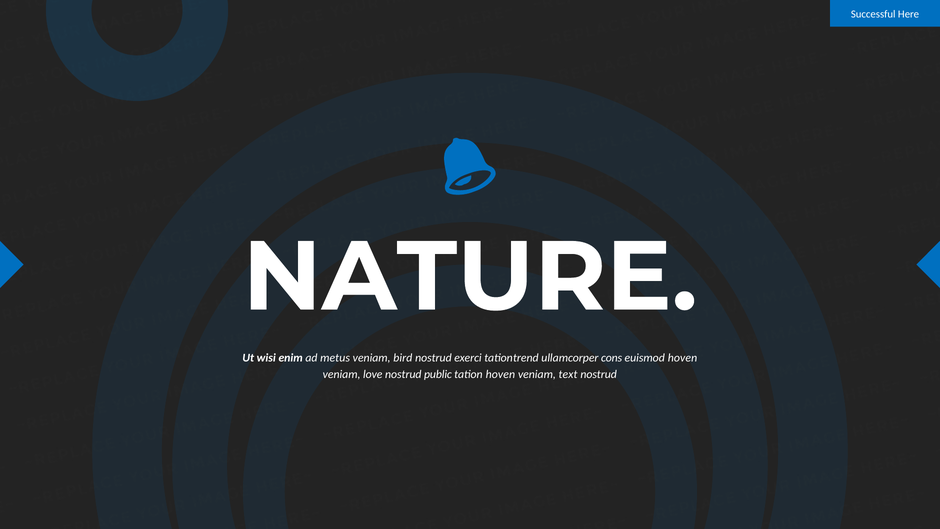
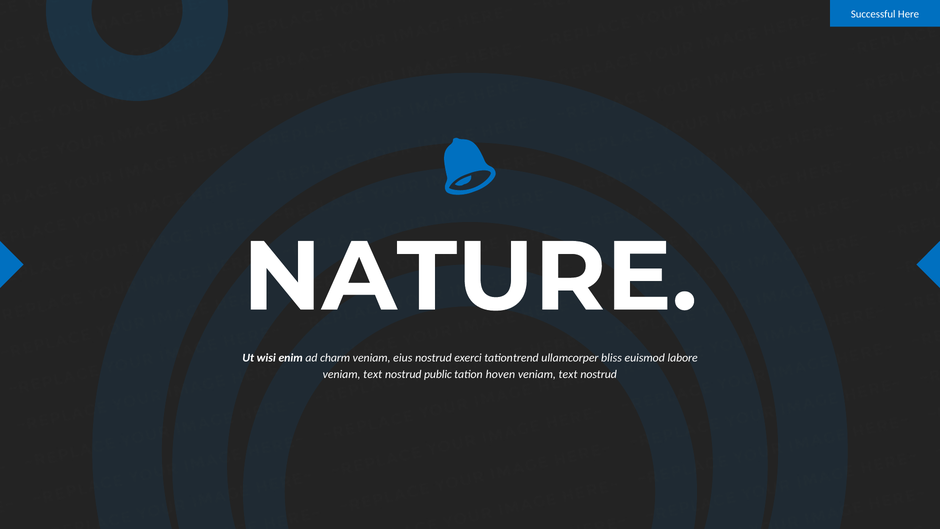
metus: metus -> charm
bird: bird -> eius
cons: cons -> bliss
euismod hoven: hoven -> labore
love at (373, 374): love -> text
